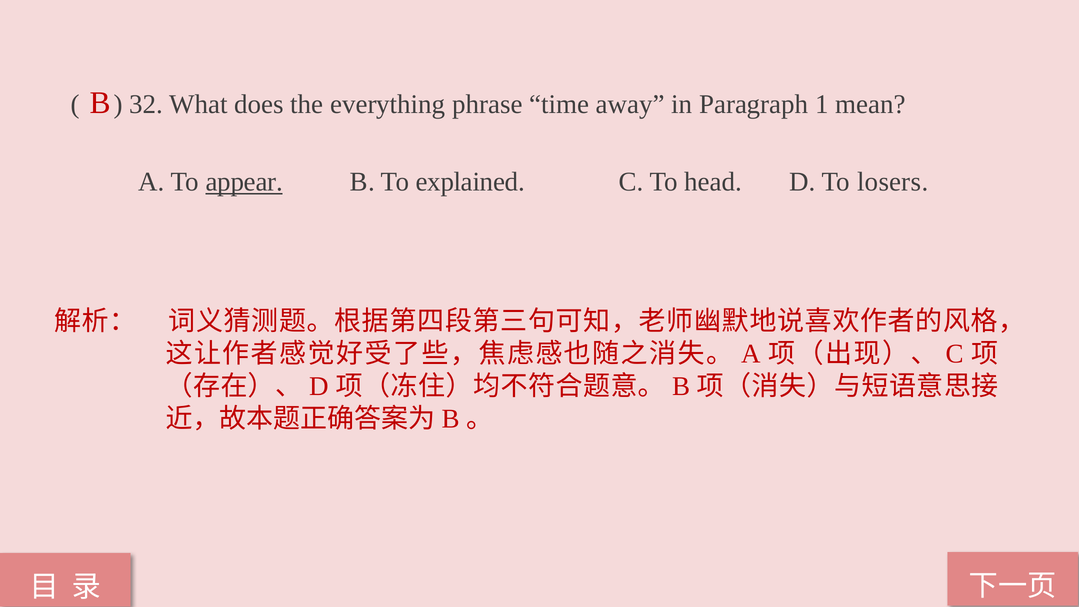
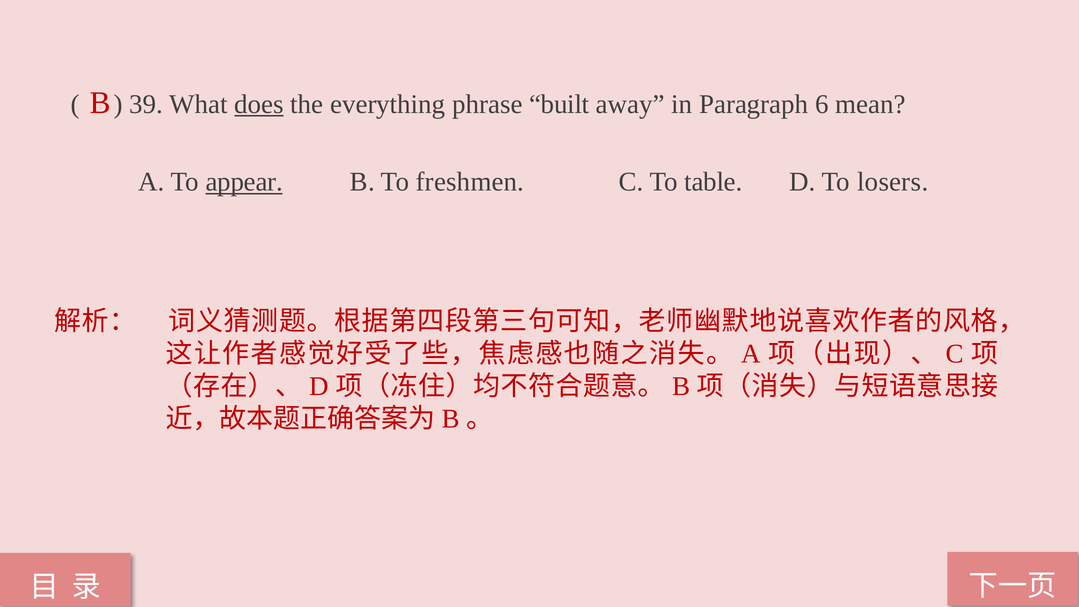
32: 32 -> 39
does underline: none -> present
time: time -> built
1: 1 -> 6
explained: explained -> freshmen
head: head -> table
